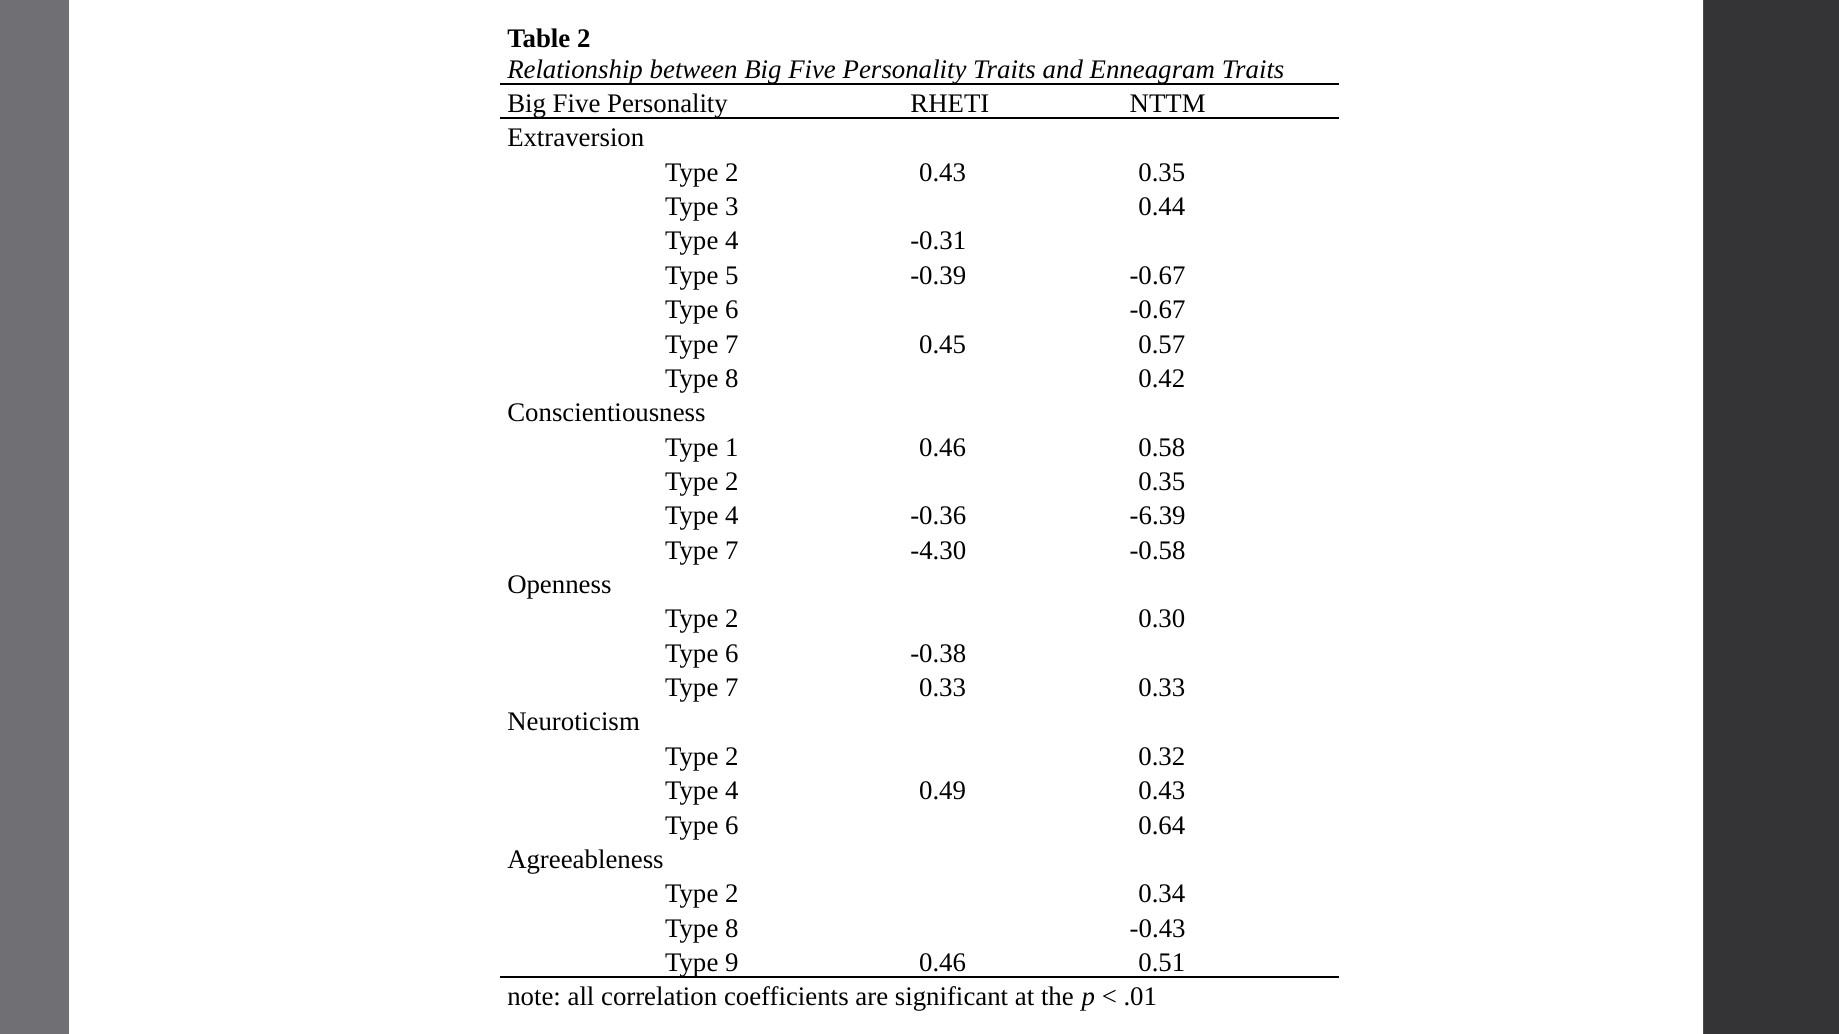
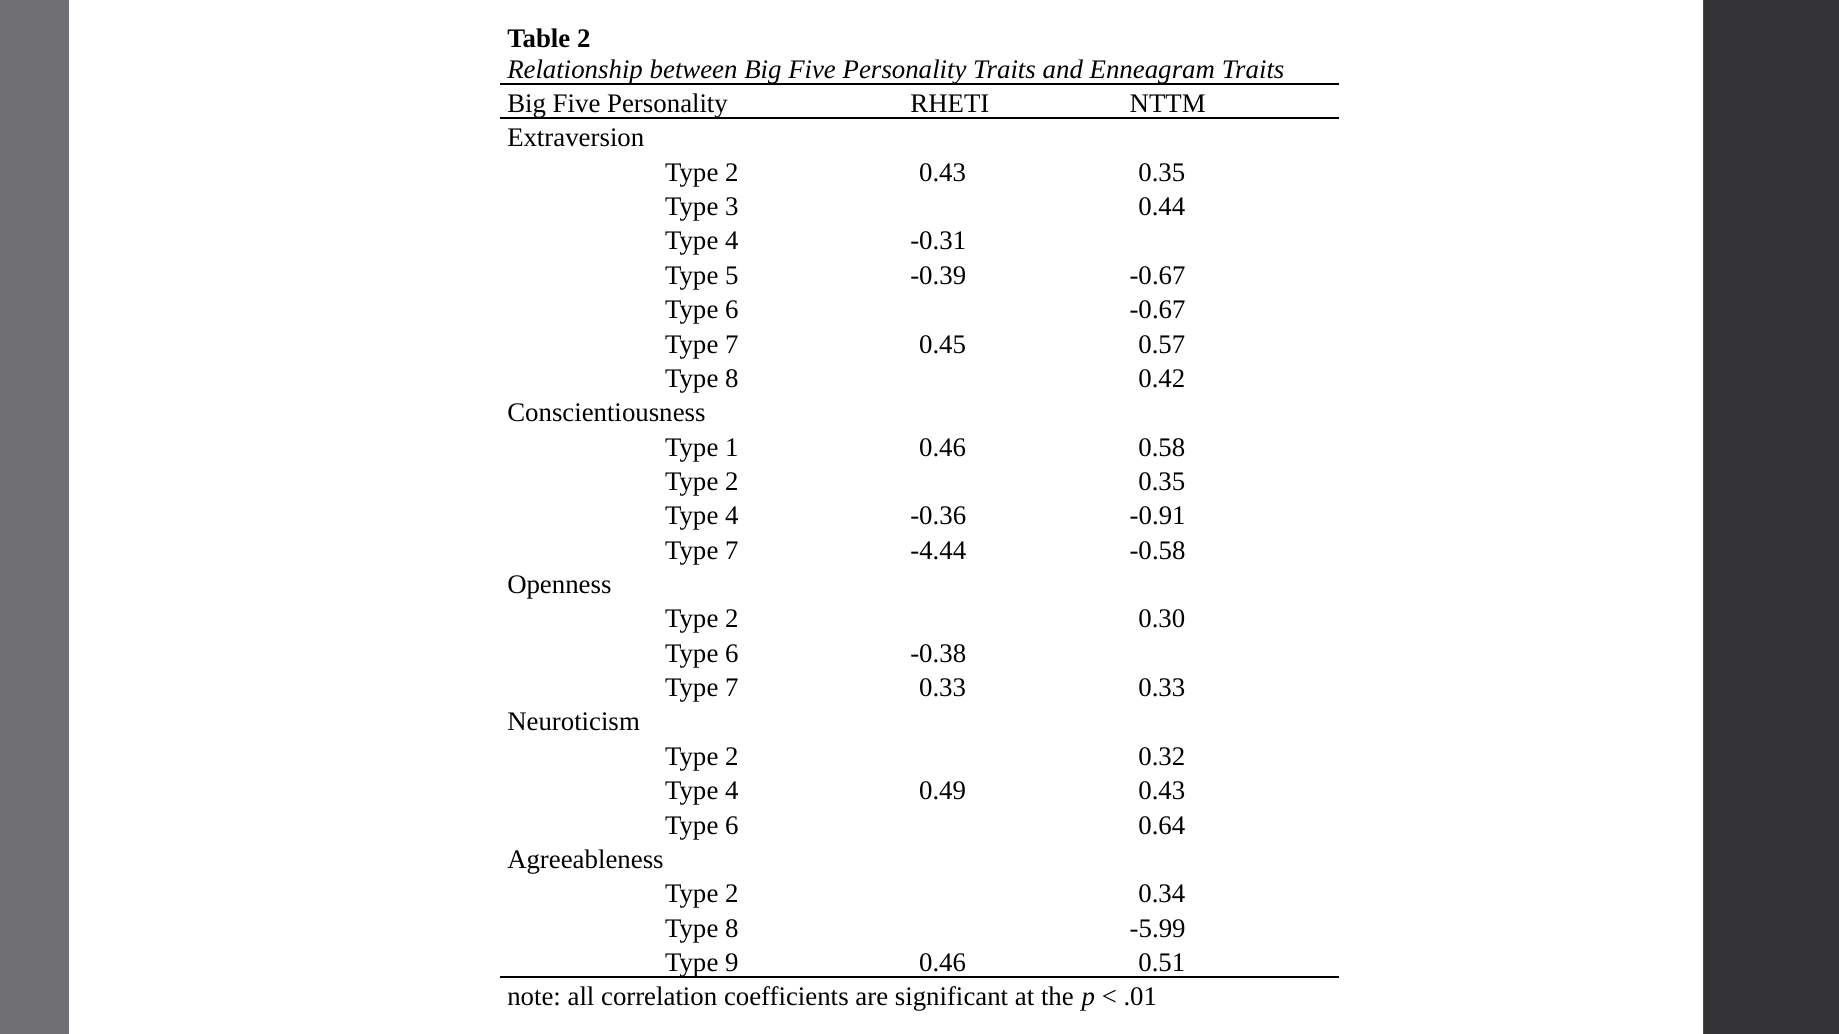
-6.39: -6.39 -> -0.91
-4.30: -4.30 -> -4.44
8 -0.43: -0.43 -> -5.99
